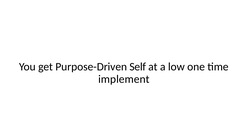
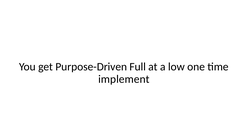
Self: Self -> Full
